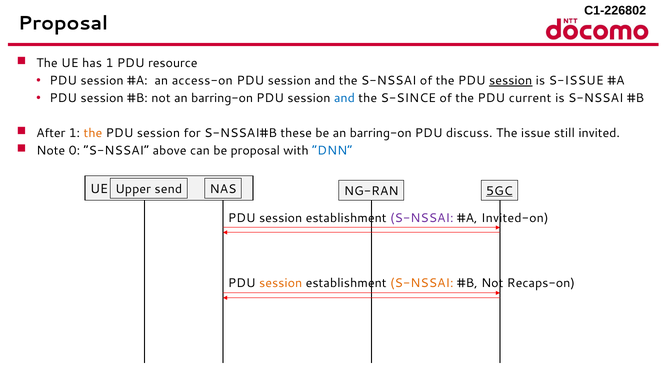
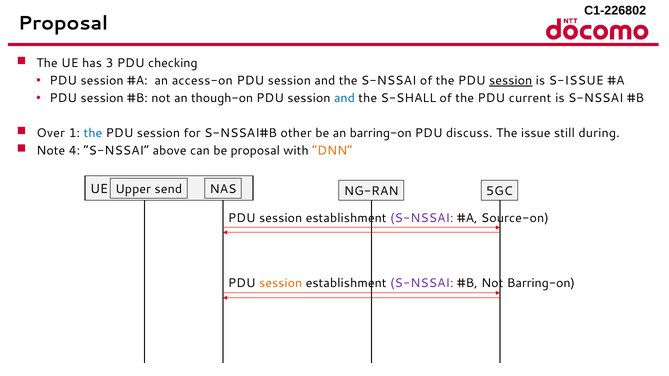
has 1: 1 -> 3
resource: resource -> checking
not an barring-on: barring-on -> though-on
S-SINCE: S-SINCE -> S-SHALL
After: After -> Over
the at (93, 133) colour: orange -> blue
these: these -> other
invited: invited -> during
0: 0 -> 4
DNN colour: blue -> orange
5GC underline: present -> none
Invited-on: Invited-on -> Source-on
S-NSSAI at (422, 284) colour: orange -> purple
Not Recaps-on: Recaps-on -> Barring-on
